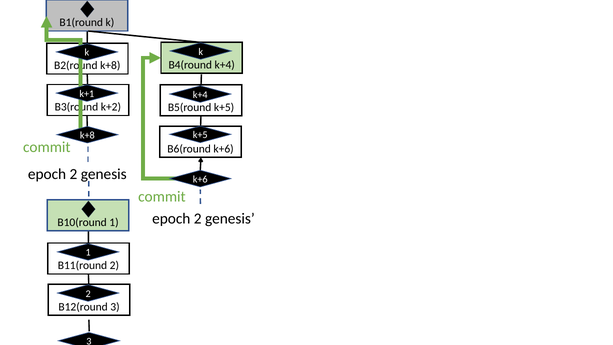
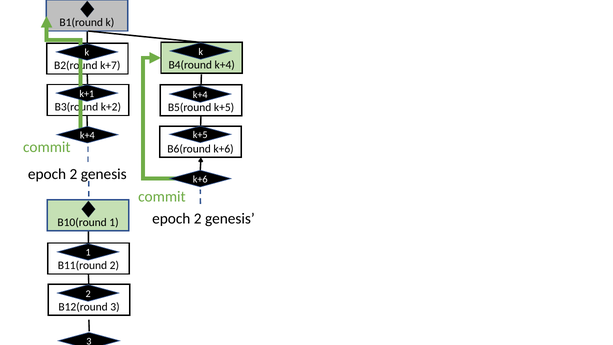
k+8 at (110, 66): k+8 -> k+7
k+8 at (87, 135): k+8 -> k+4
